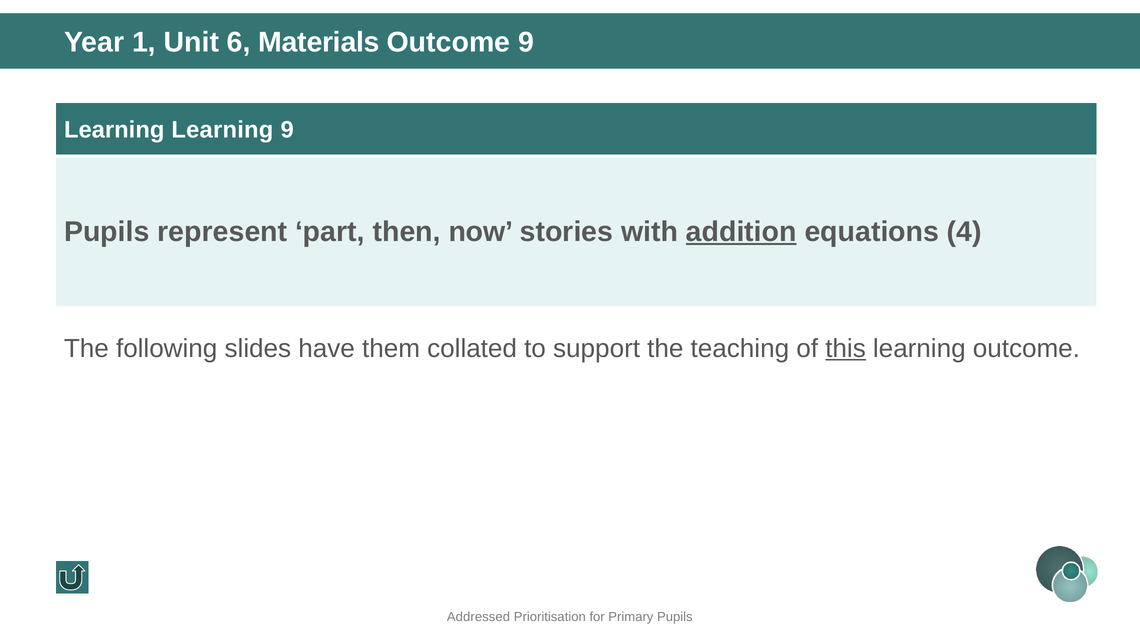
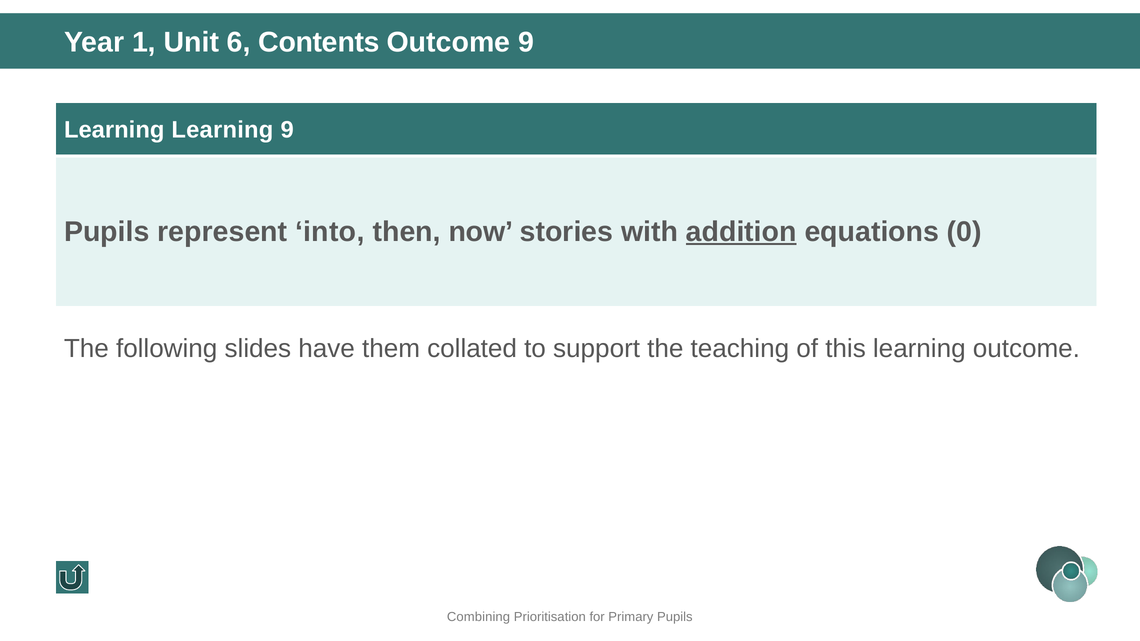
Materials: Materials -> Contents
part: part -> into
4: 4 -> 0
this underline: present -> none
Addressed: Addressed -> Combining
